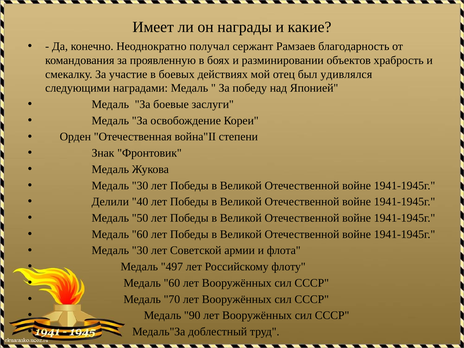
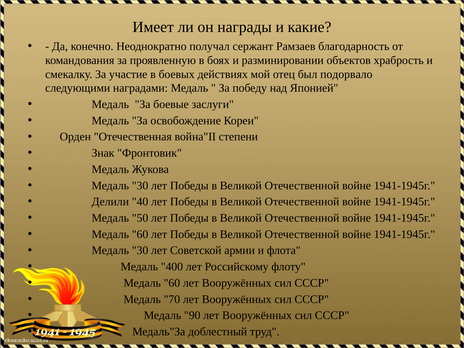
удивлялся: удивлялся -> подорвало
497: 497 -> 400
